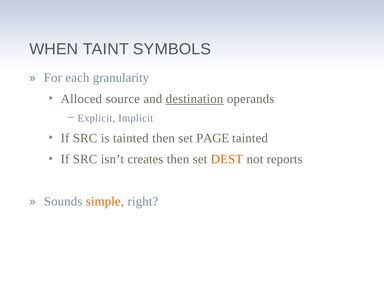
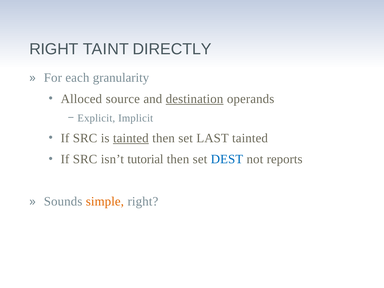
WHEN at (54, 49): WHEN -> RIGHT
SYMBOLS: SYMBOLS -> DIRECTLY
tainted at (131, 138) underline: none -> present
PAGE: PAGE -> LAST
creates: creates -> tutorial
DEST colour: orange -> blue
